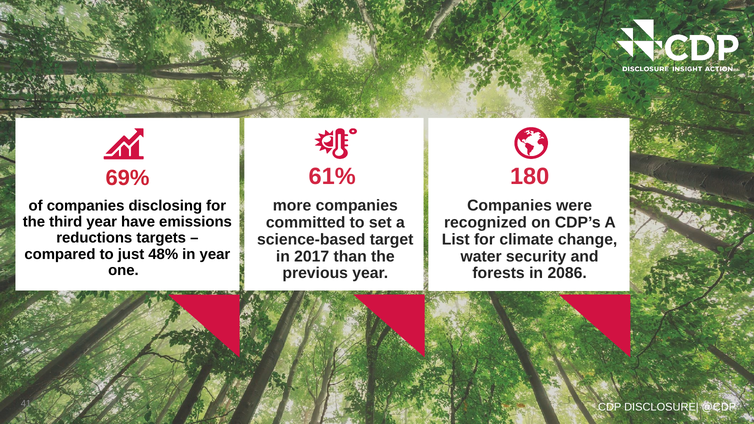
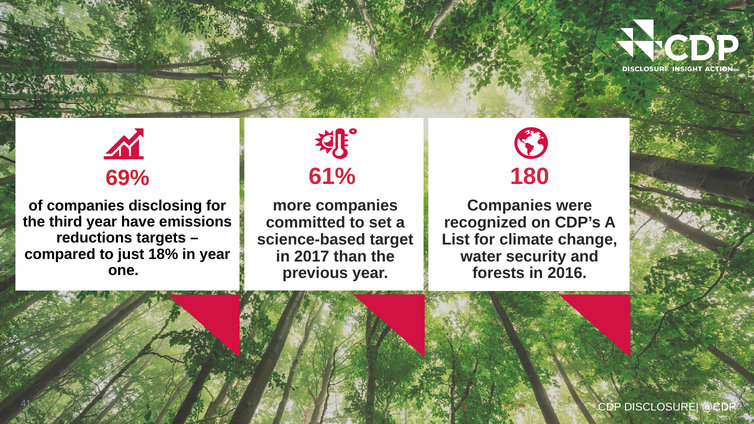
48%: 48% -> 18%
2086: 2086 -> 2016
